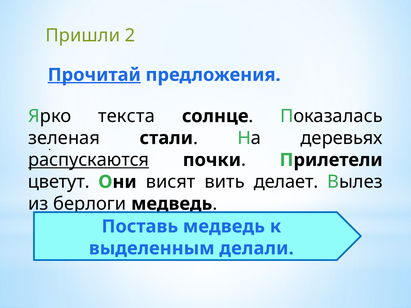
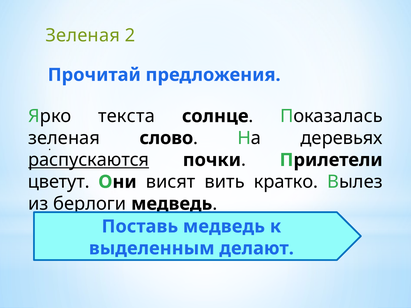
Пришли at (83, 35): Пришли -> Зеленая
Прочитай underline: present -> none
стали: стали -> слово
делает: делает -> кратко
делали: делали -> делают
